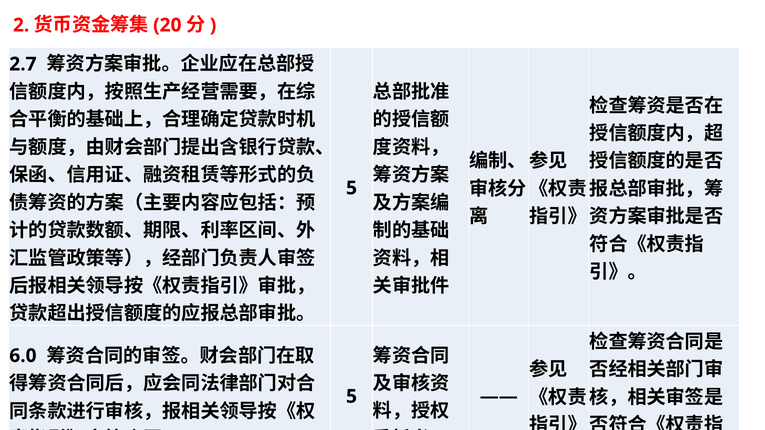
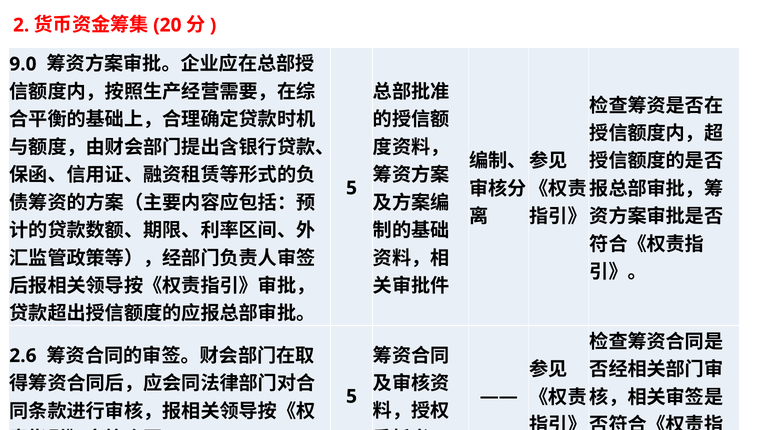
2.7: 2.7 -> 9.0
6.0: 6.0 -> 2.6
